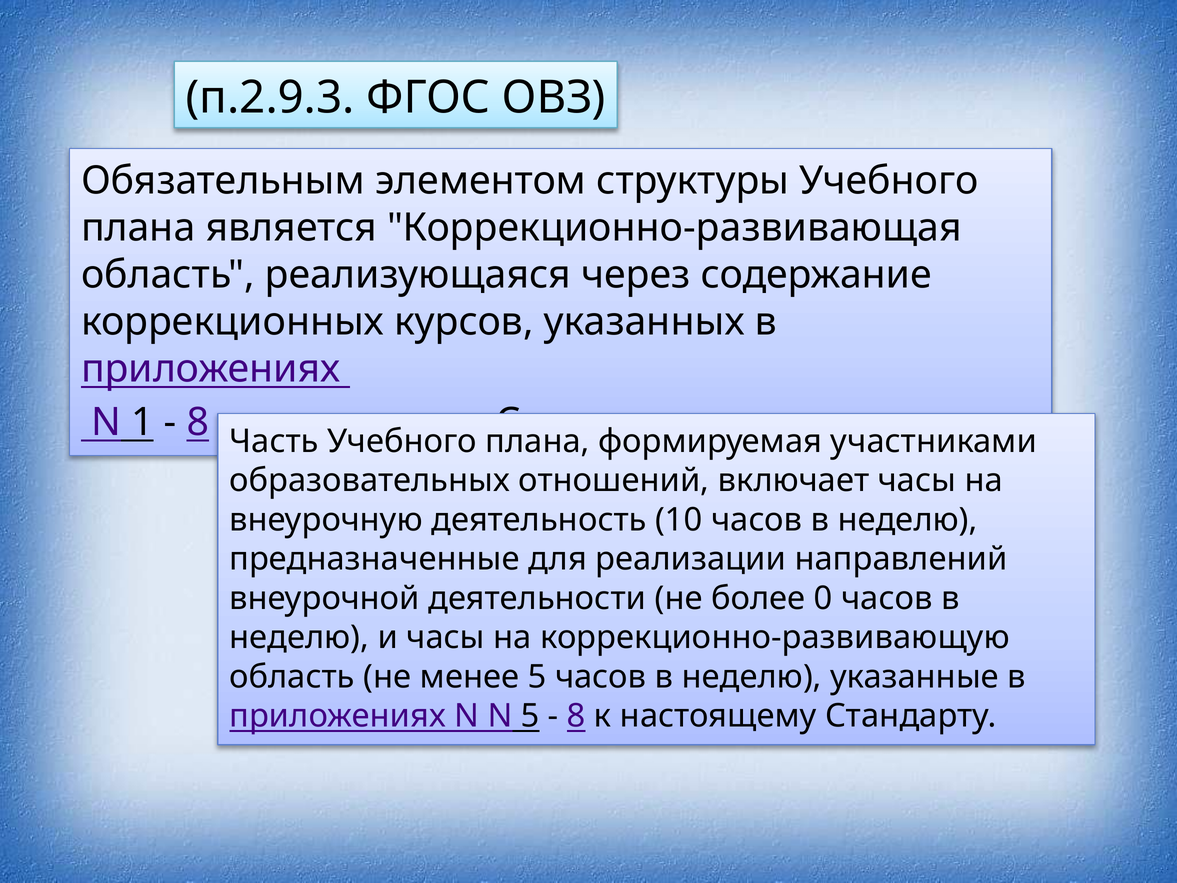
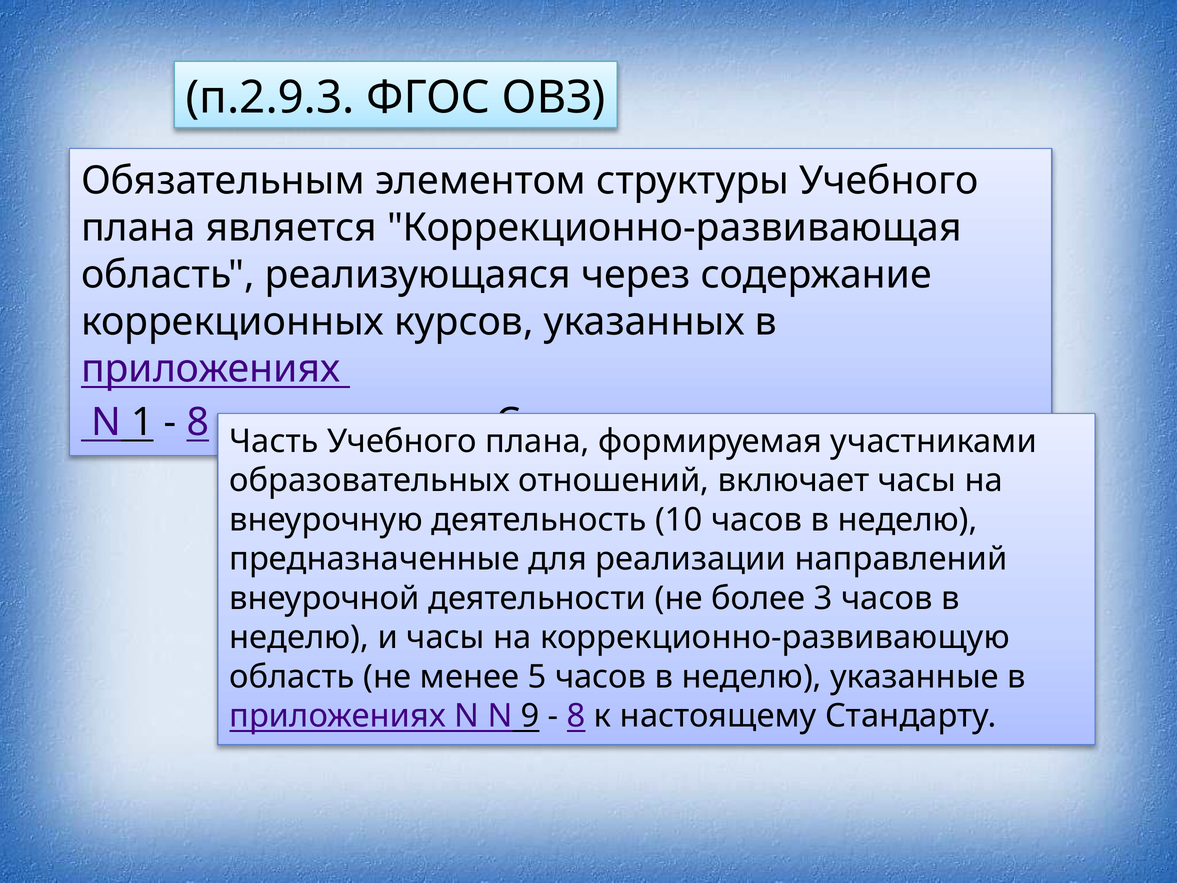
0: 0 -> 3
N 5: 5 -> 9
